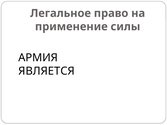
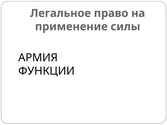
ЯВЛЯЕТСЯ: ЯВЛЯЕТСЯ -> ФУНКЦИИ
